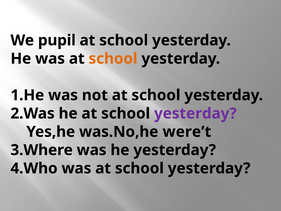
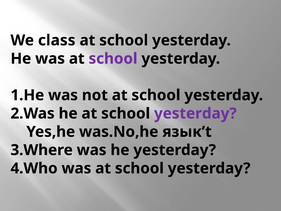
pupil: pupil -> class
school at (113, 59) colour: orange -> purple
were’t: were’t -> язык’t
